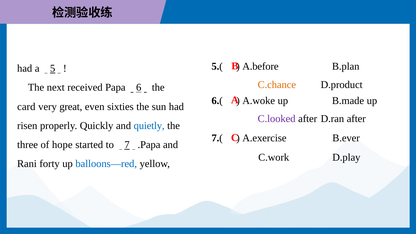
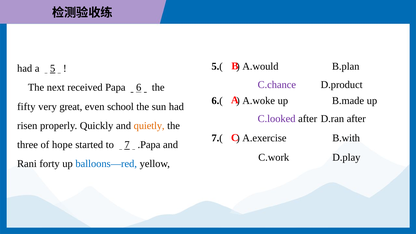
A.before: A.before -> A.would
C.chance colour: orange -> purple
card: card -> fifty
sixties: sixties -> school
quietly colour: blue -> orange
B.ever: B.ever -> B.with
